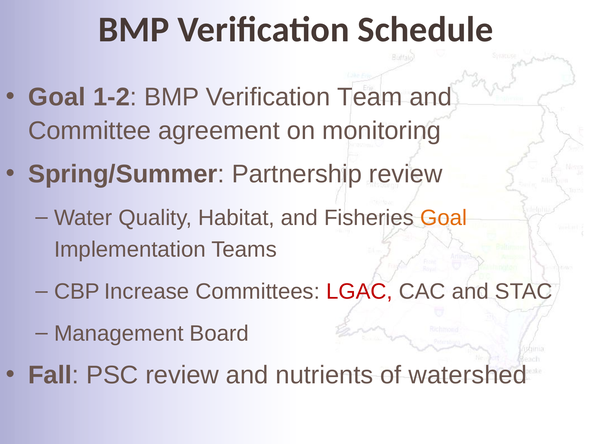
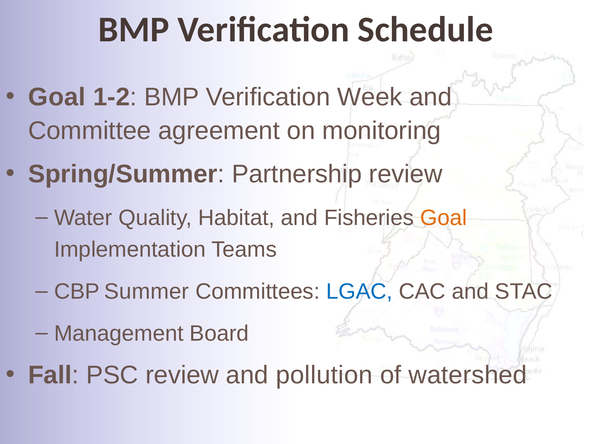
Team: Team -> Week
Increase: Increase -> Summer
LGAC colour: red -> blue
nutrients: nutrients -> pollution
